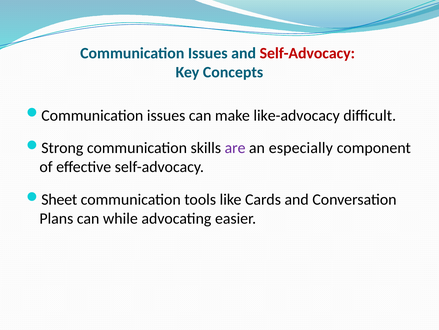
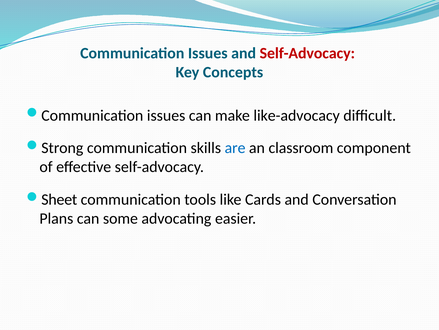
are colour: purple -> blue
especially: especially -> classroom
while: while -> some
